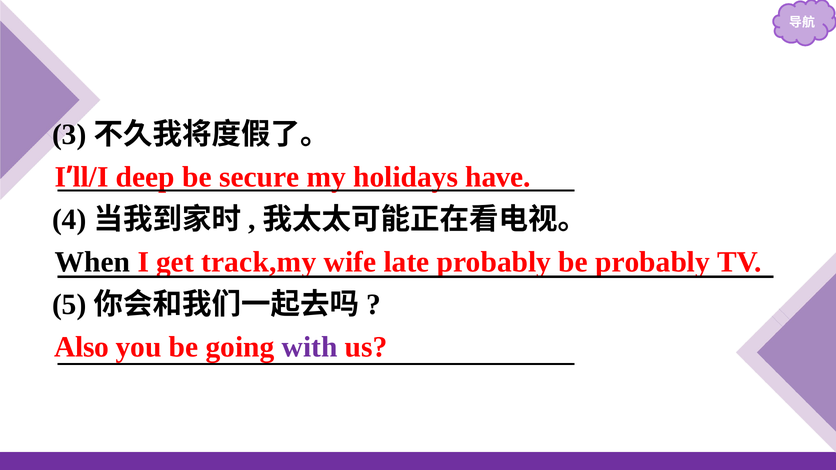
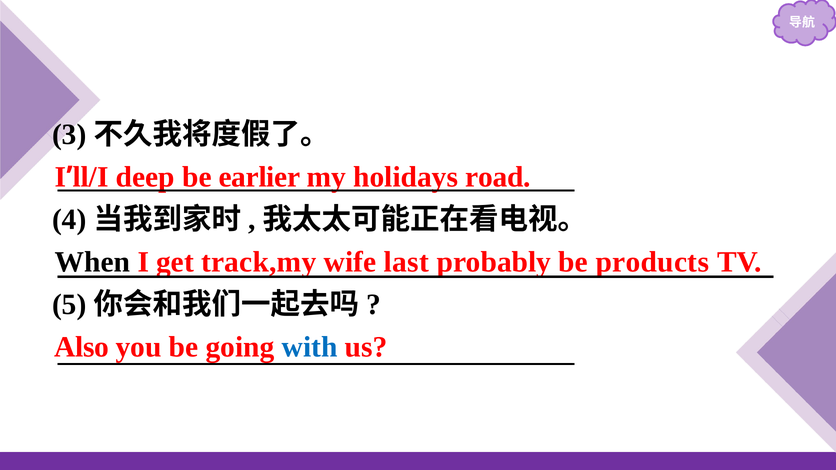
secure: secure -> earlier
have: have -> road
late: late -> last
be probably: probably -> products
with colour: purple -> blue
